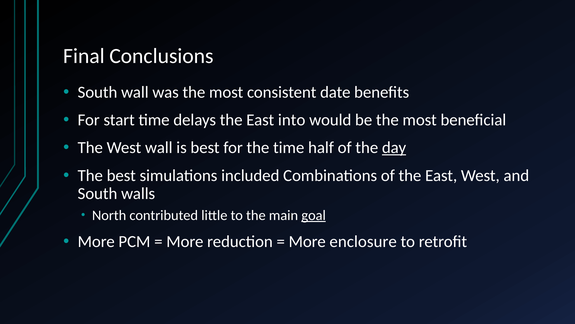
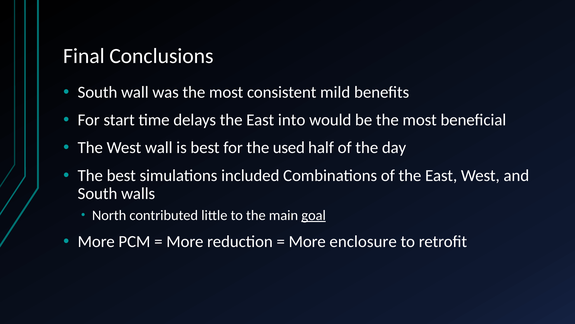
date: date -> mild
the time: time -> used
day underline: present -> none
